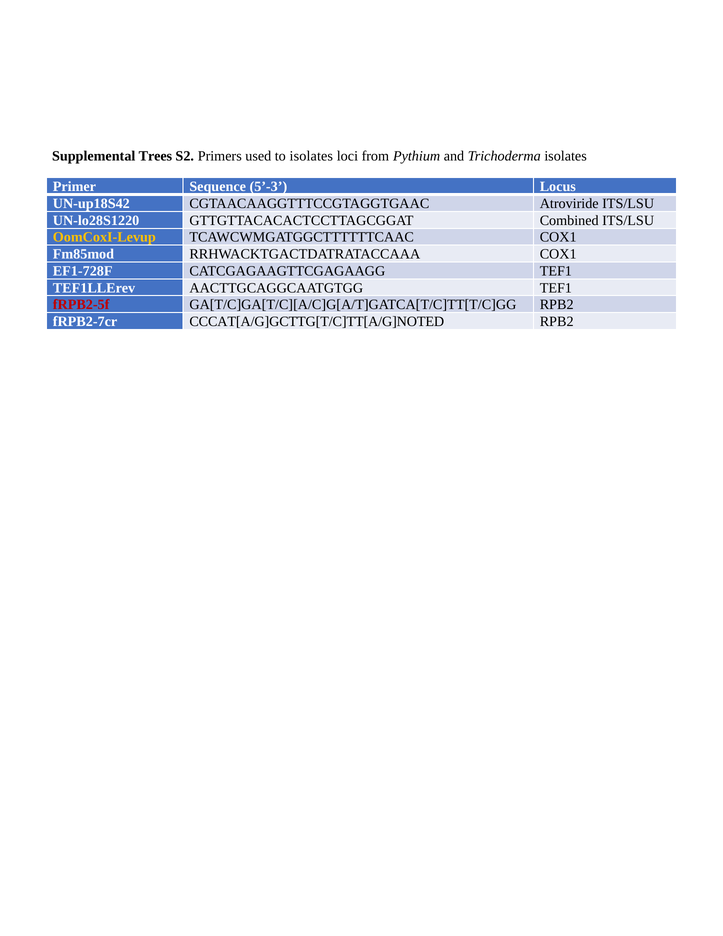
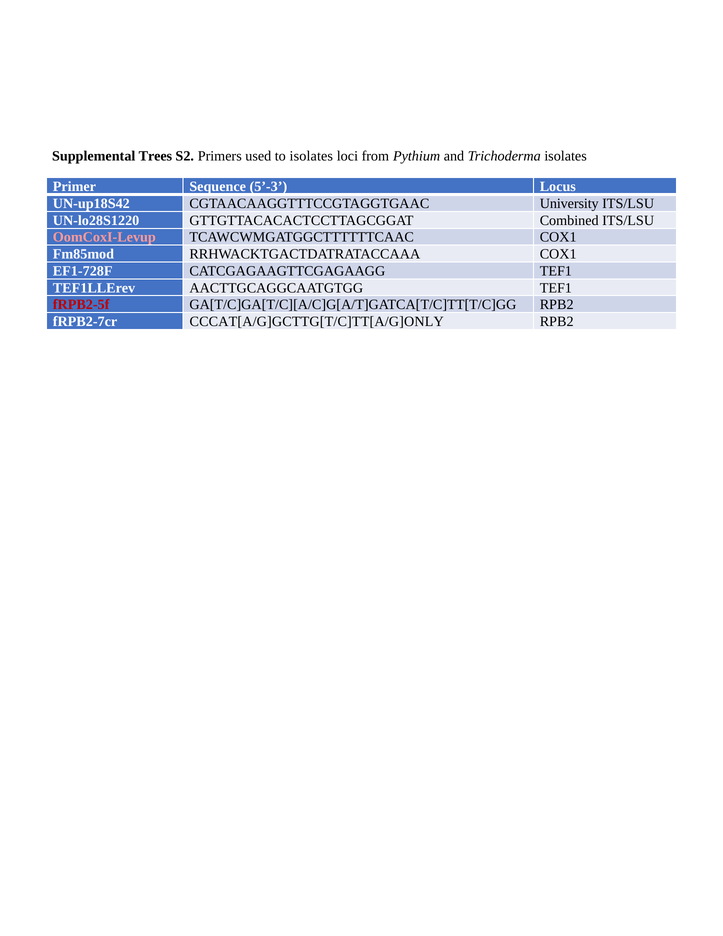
Atroviride: Atroviride -> University
OomCoxI-Levup colour: yellow -> pink
CCCAT[A/G]GCTTG[T/C]TT[A/G]NOTED: CCCAT[A/G]GCTTG[T/C]TT[A/G]NOTED -> CCCAT[A/G]GCTTG[T/C]TT[A/G]ONLY
